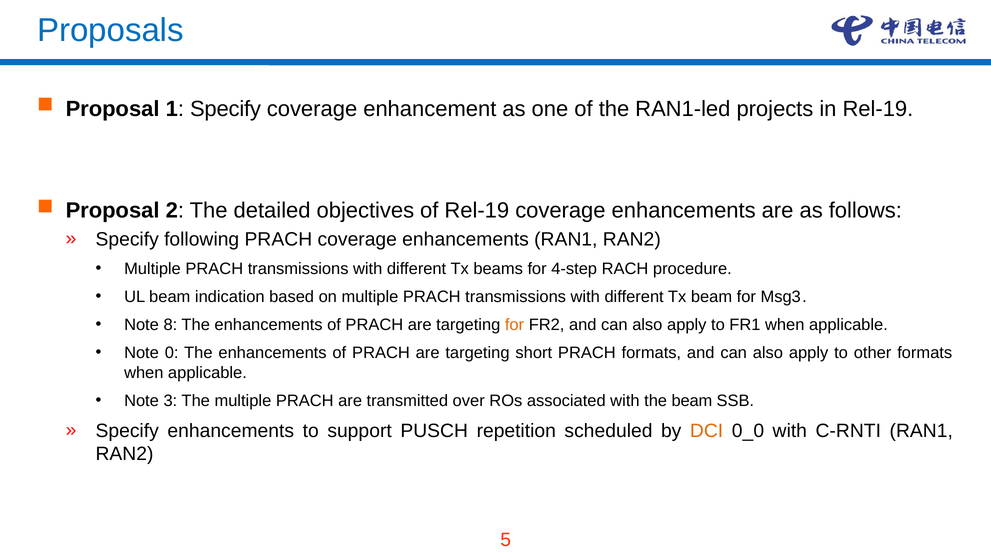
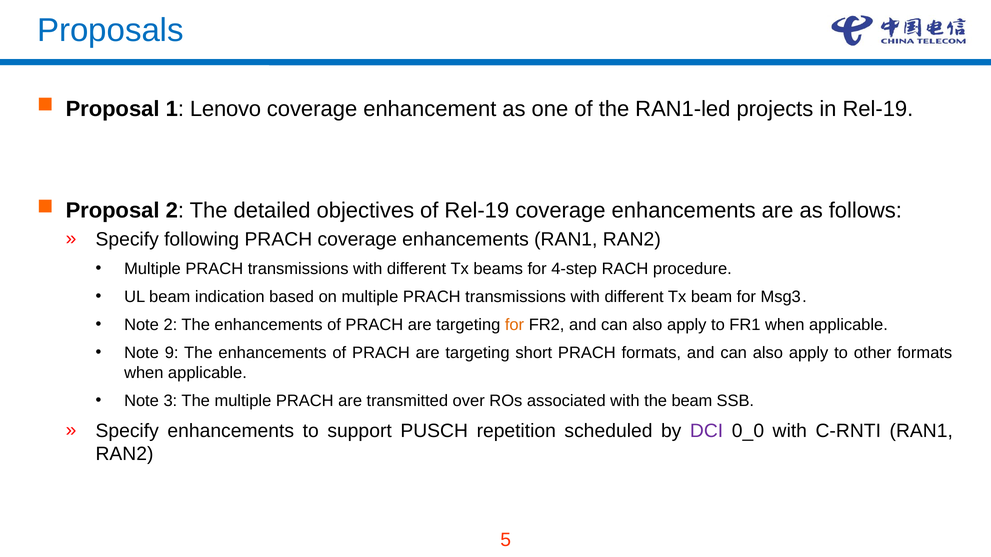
1 Specify: Specify -> Lenovo
Note 8: 8 -> 2
0: 0 -> 9
DCI colour: orange -> purple
